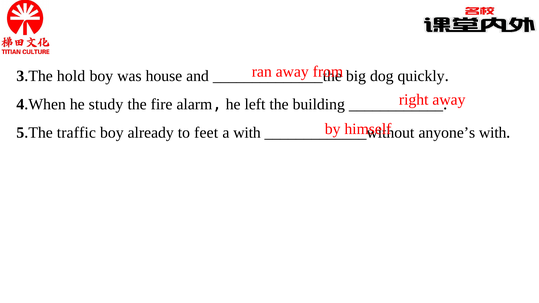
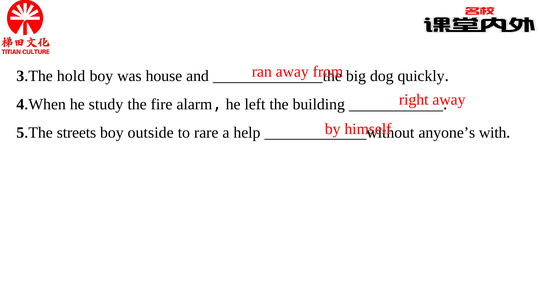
traffic: traffic -> streets
already: already -> outside
feet: feet -> rare
a with: with -> help
